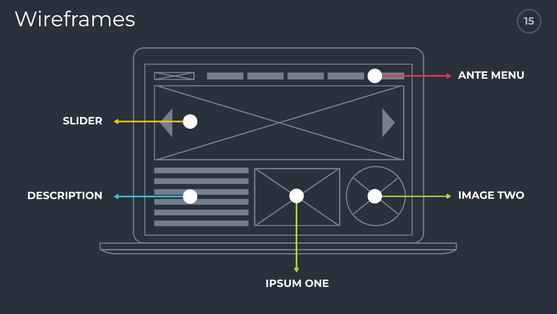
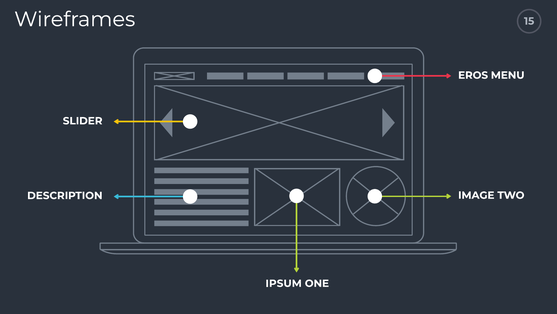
ANTE: ANTE -> EROS
